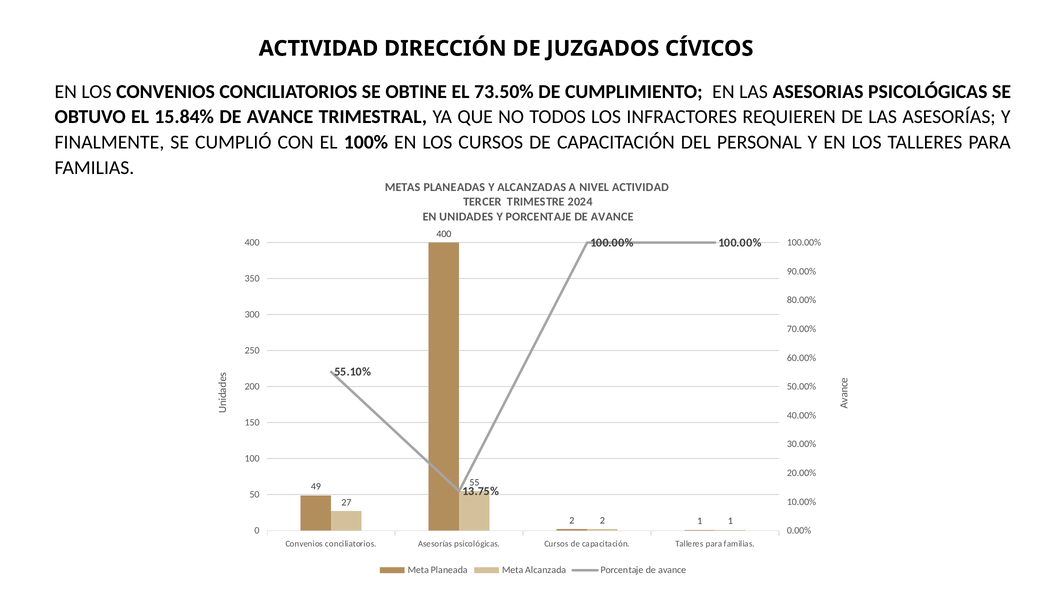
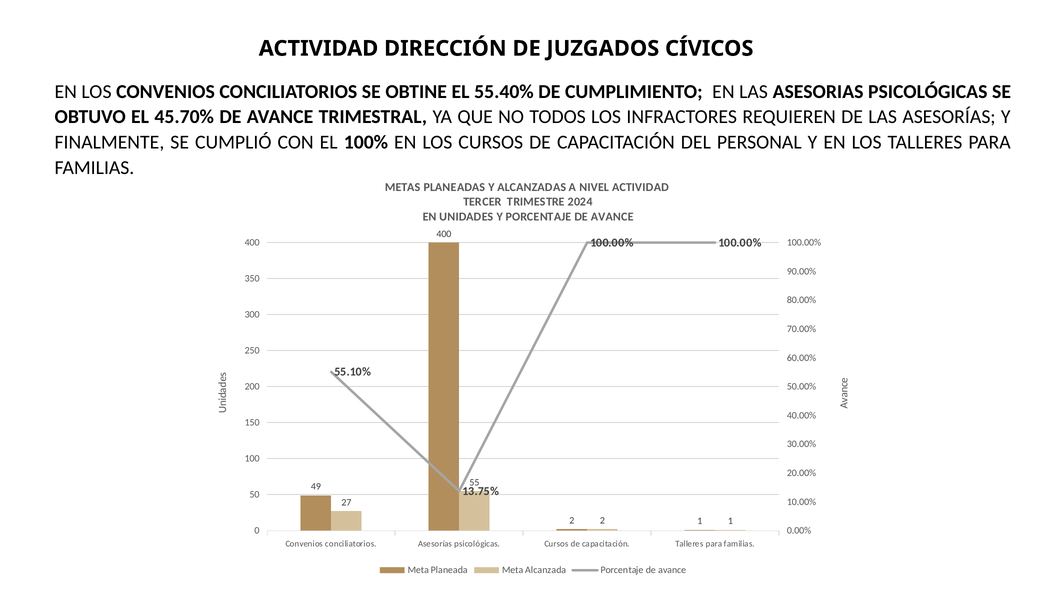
73.50%: 73.50% -> 55.40%
15.84%: 15.84% -> 45.70%
